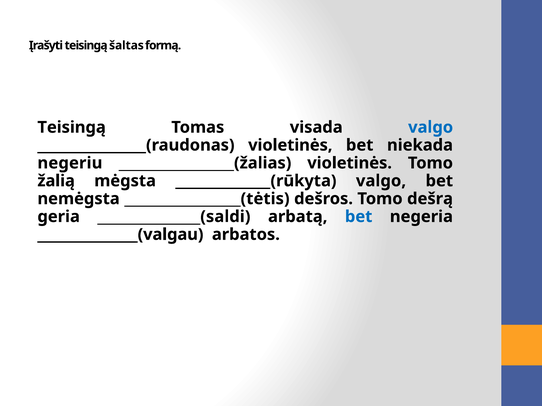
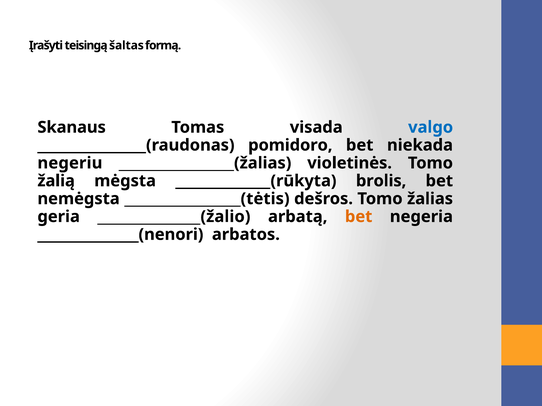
Teisingą at (72, 127): Teisingą -> Skanaus
________________(raudonas violetinės: violetinės -> pomidoro
______________(rūkyta valgo: valgo -> brolis
dešrą: dešrą -> žalias
_______________(saldi: _______________(saldi -> _______________(žalio
bet at (359, 217) colour: blue -> orange
_______________(valgau: _______________(valgau -> _______________(nenori
